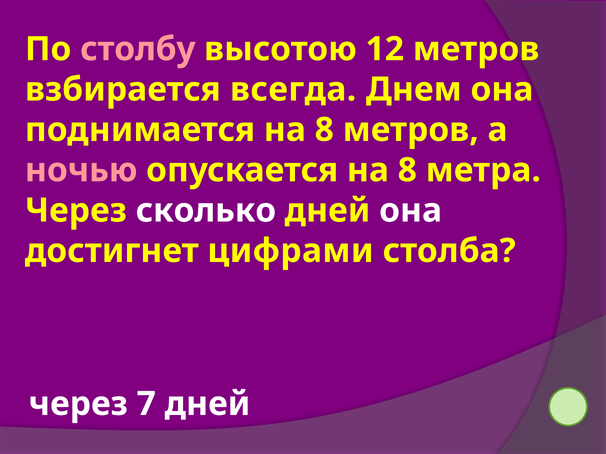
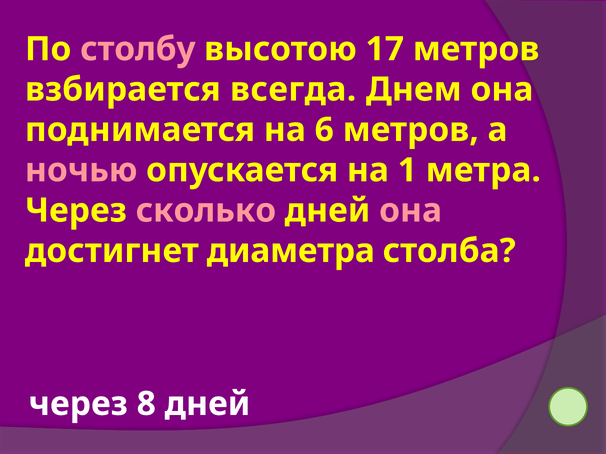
12: 12 -> 17
поднимается на 8: 8 -> 6
опускается на 8: 8 -> 1
сколько colour: white -> pink
она at (411, 211) colour: white -> pink
цифрами: цифрами -> диаметра
7: 7 -> 8
